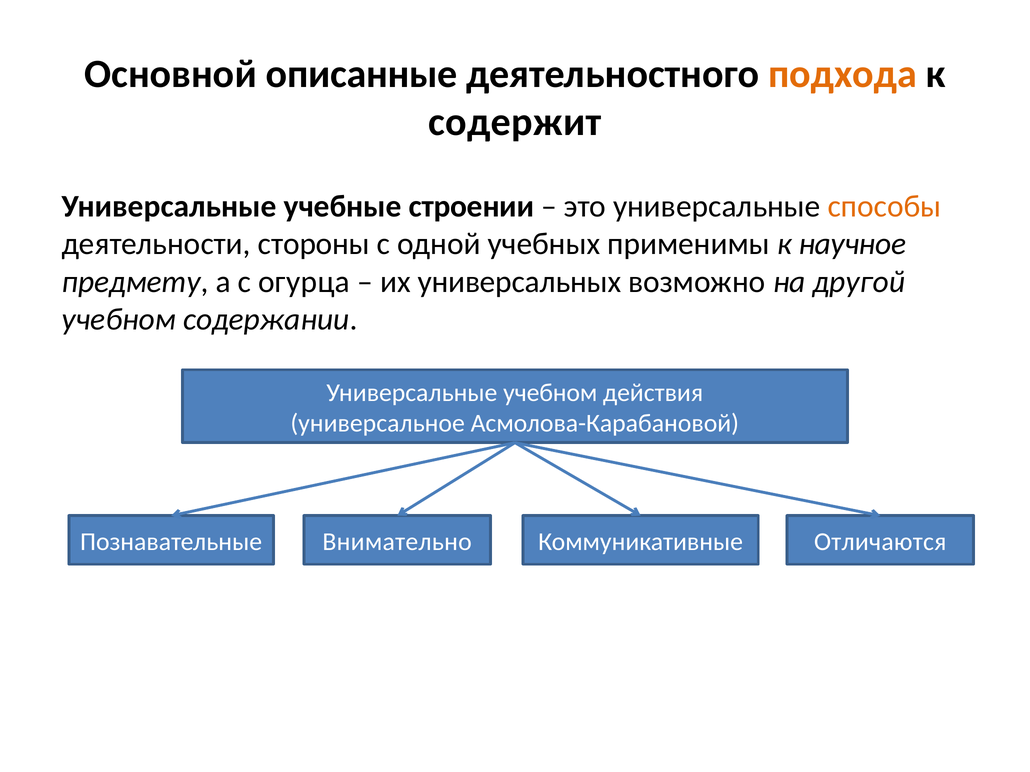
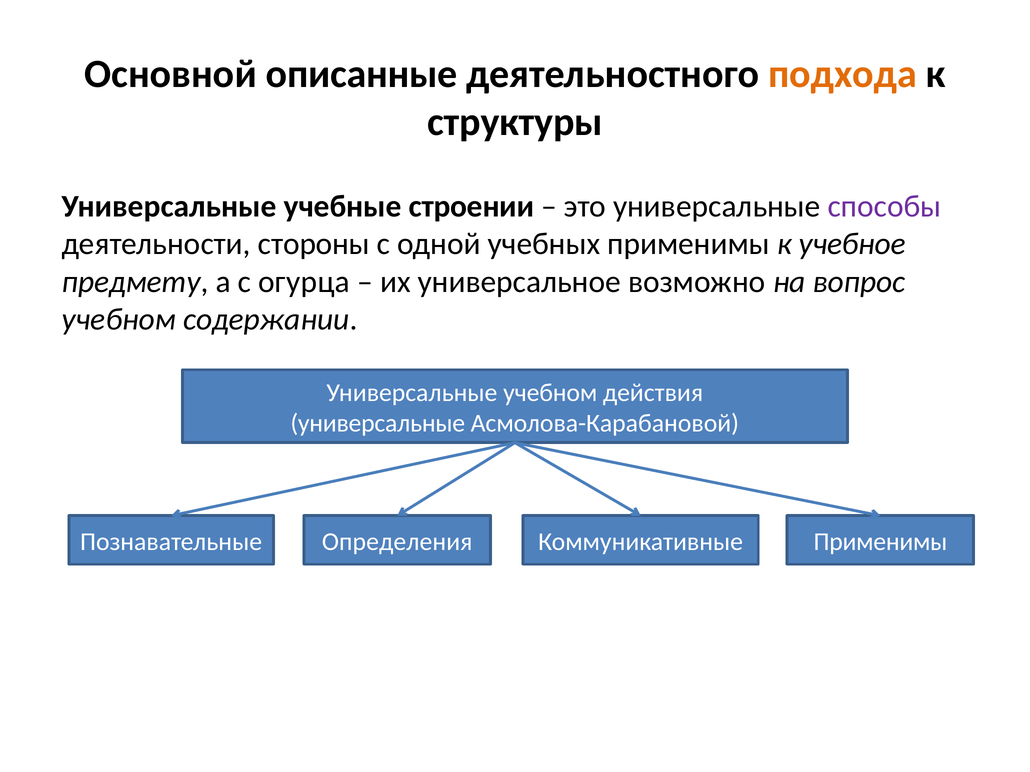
содержит: содержит -> структуры
способы colour: orange -> purple
научное: научное -> учебное
универсальных: универсальных -> универсальное
другой: другой -> вопрос
универсальное at (378, 424): универсальное -> универсальные
Внимательно: Внимательно -> Определения
Коммуникативные Отличаются: Отличаются -> Применимы
